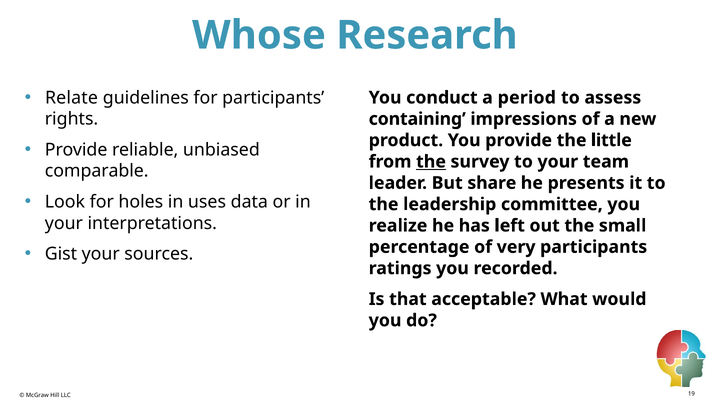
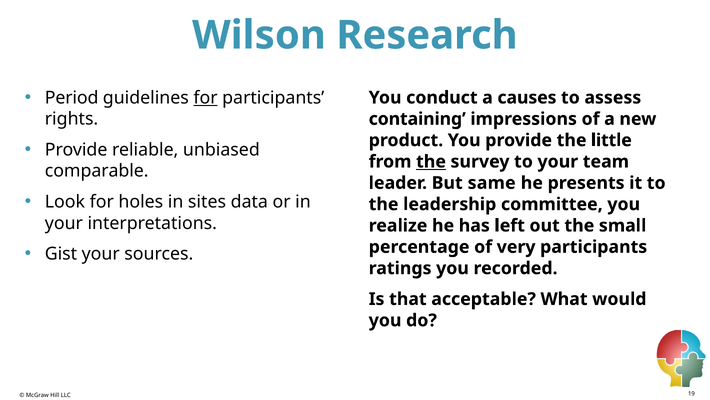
Whose: Whose -> Wilson
Relate: Relate -> Period
for at (206, 97) underline: none -> present
period: period -> causes
share: share -> same
uses: uses -> sites
